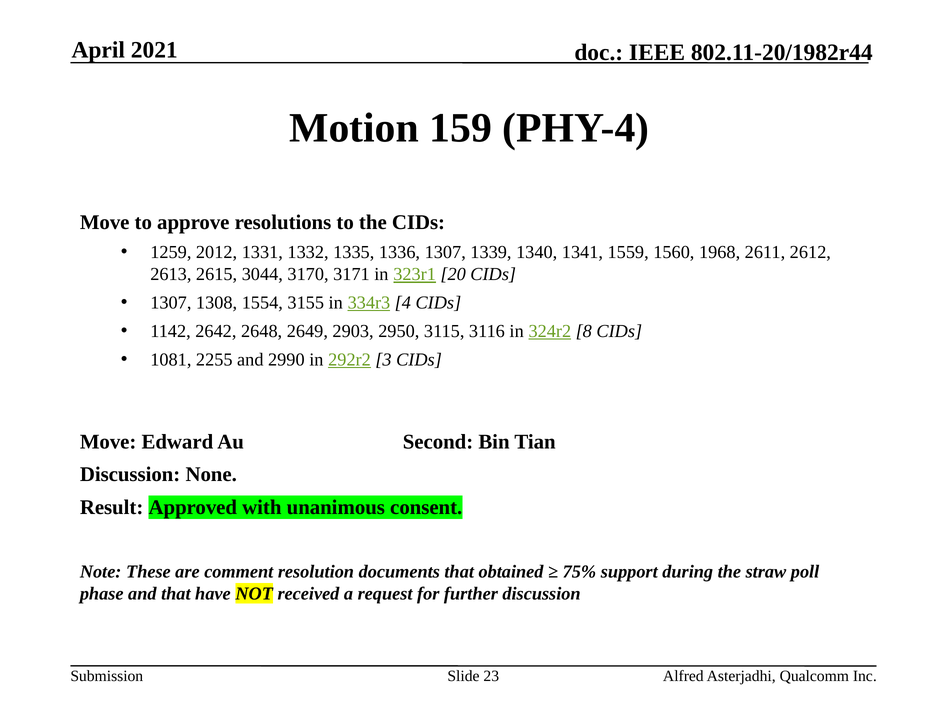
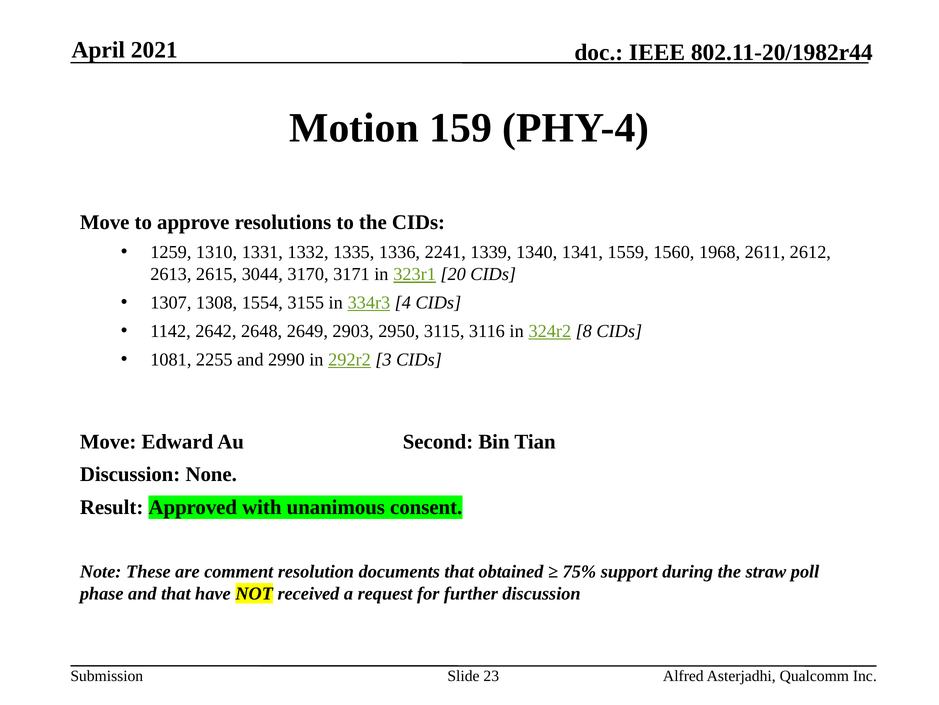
2012: 2012 -> 1310
1336 1307: 1307 -> 2241
